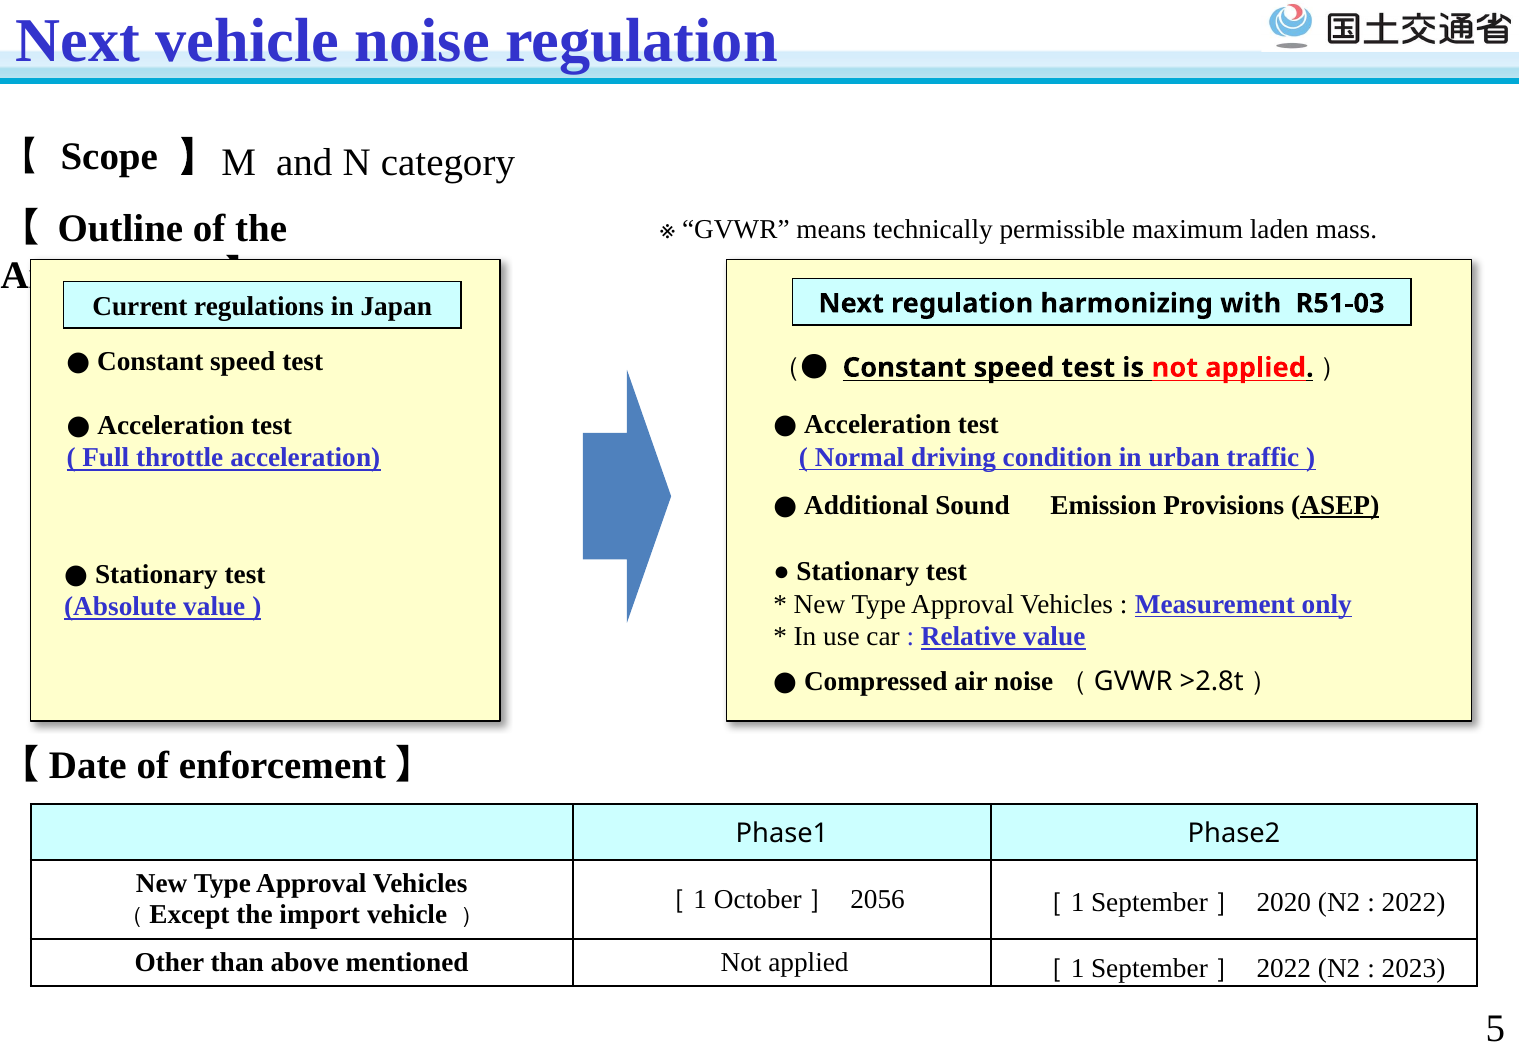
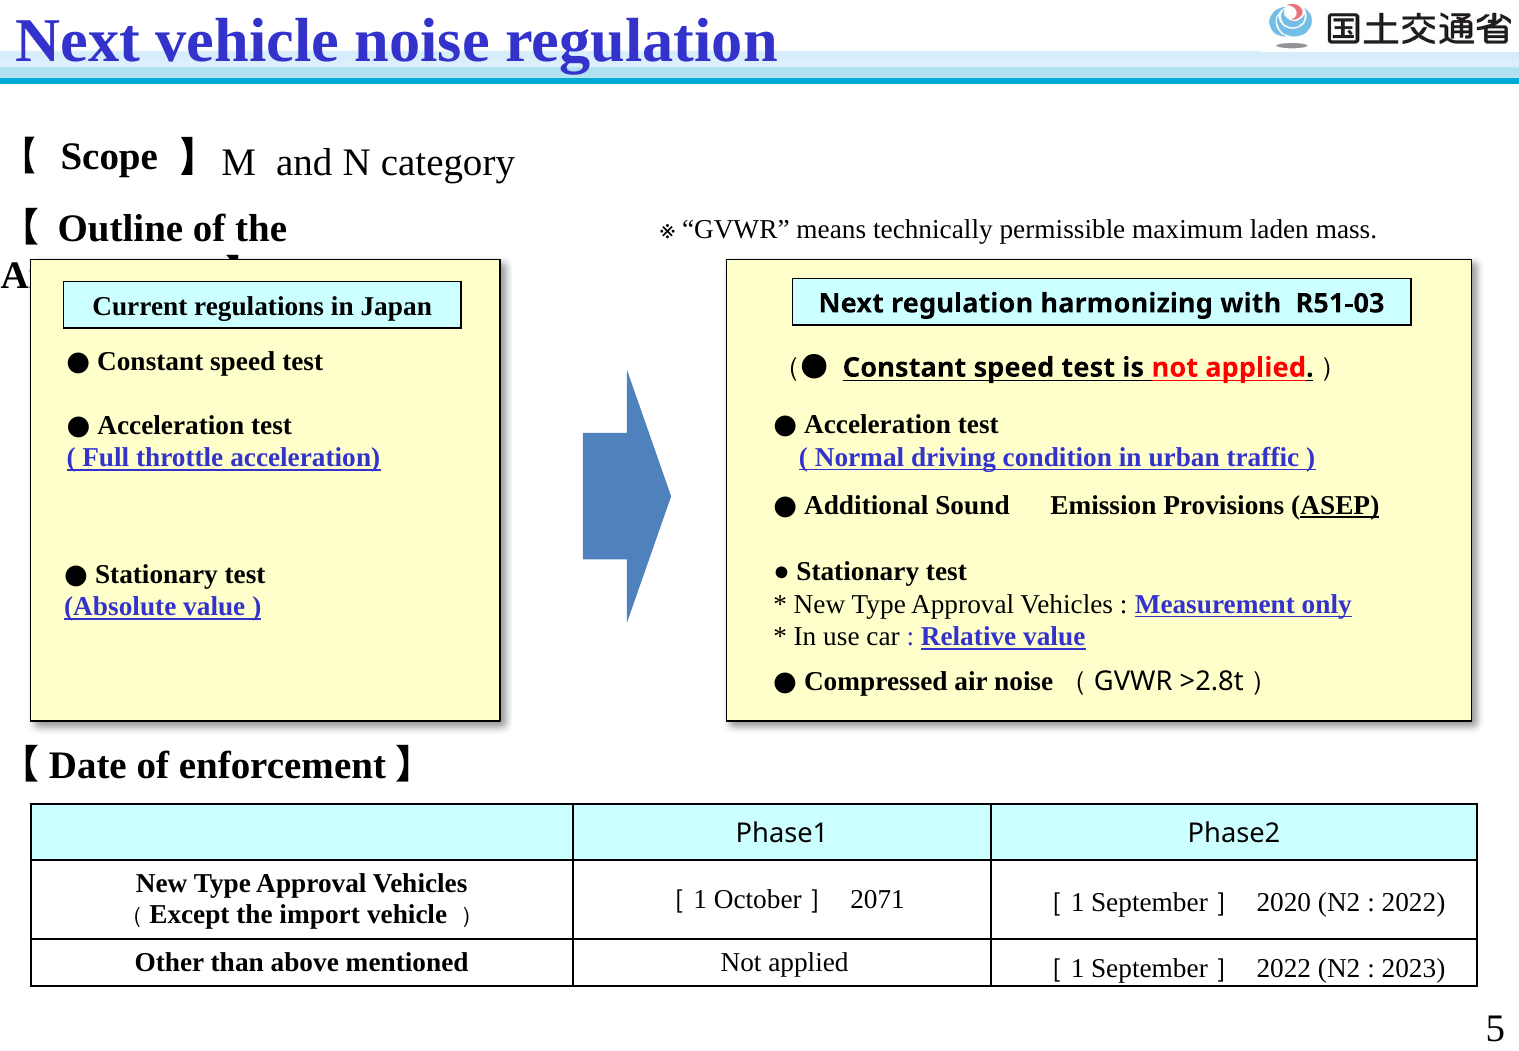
2056: 2056 -> 2071
